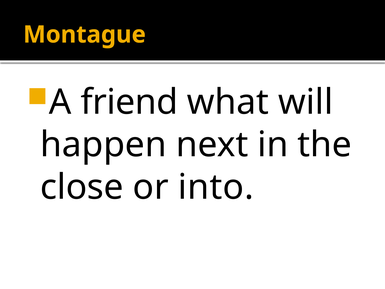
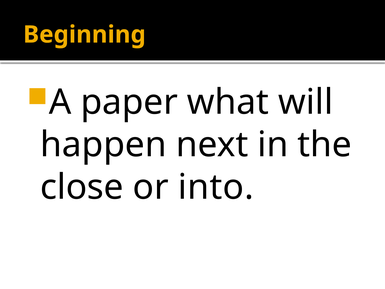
Montague: Montague -> Beginning
friend: friend -> paper
